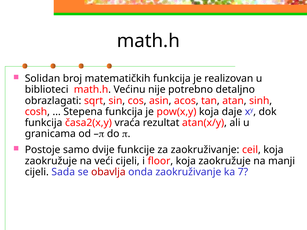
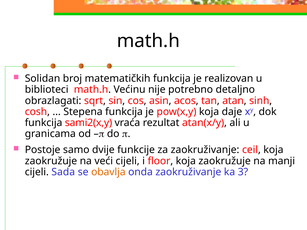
časa2(x,y: časa2(x,y -> sami2(x,y
obavlja colour: red -> orange
7: 7 -> 3
